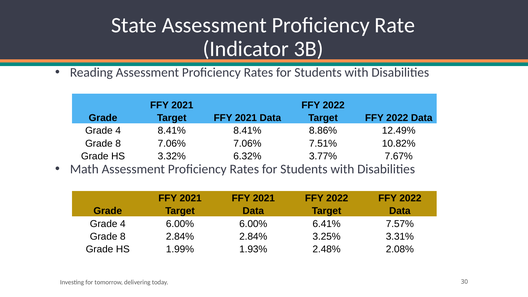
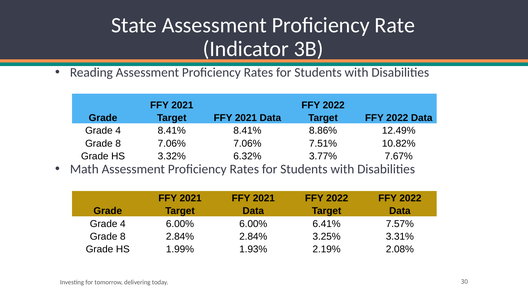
2.48%: 2.48% -> 2.19%
